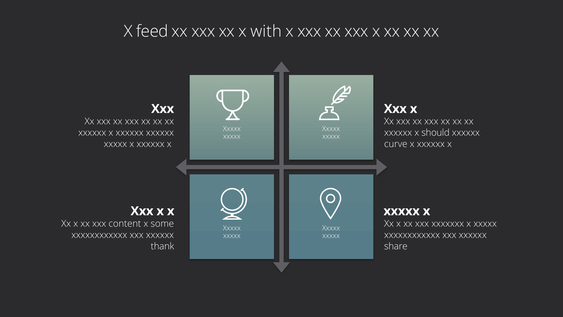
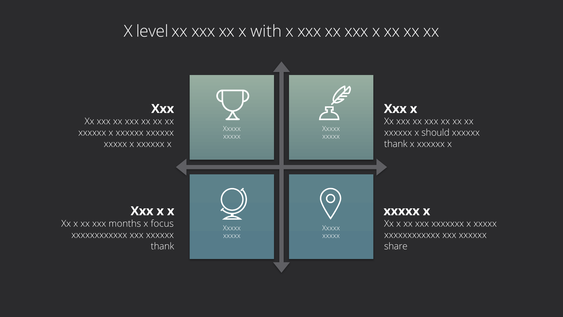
feed: feed -> level
curve at (396, 144): curve -> thank
content: content -> months
some: some -> focus
